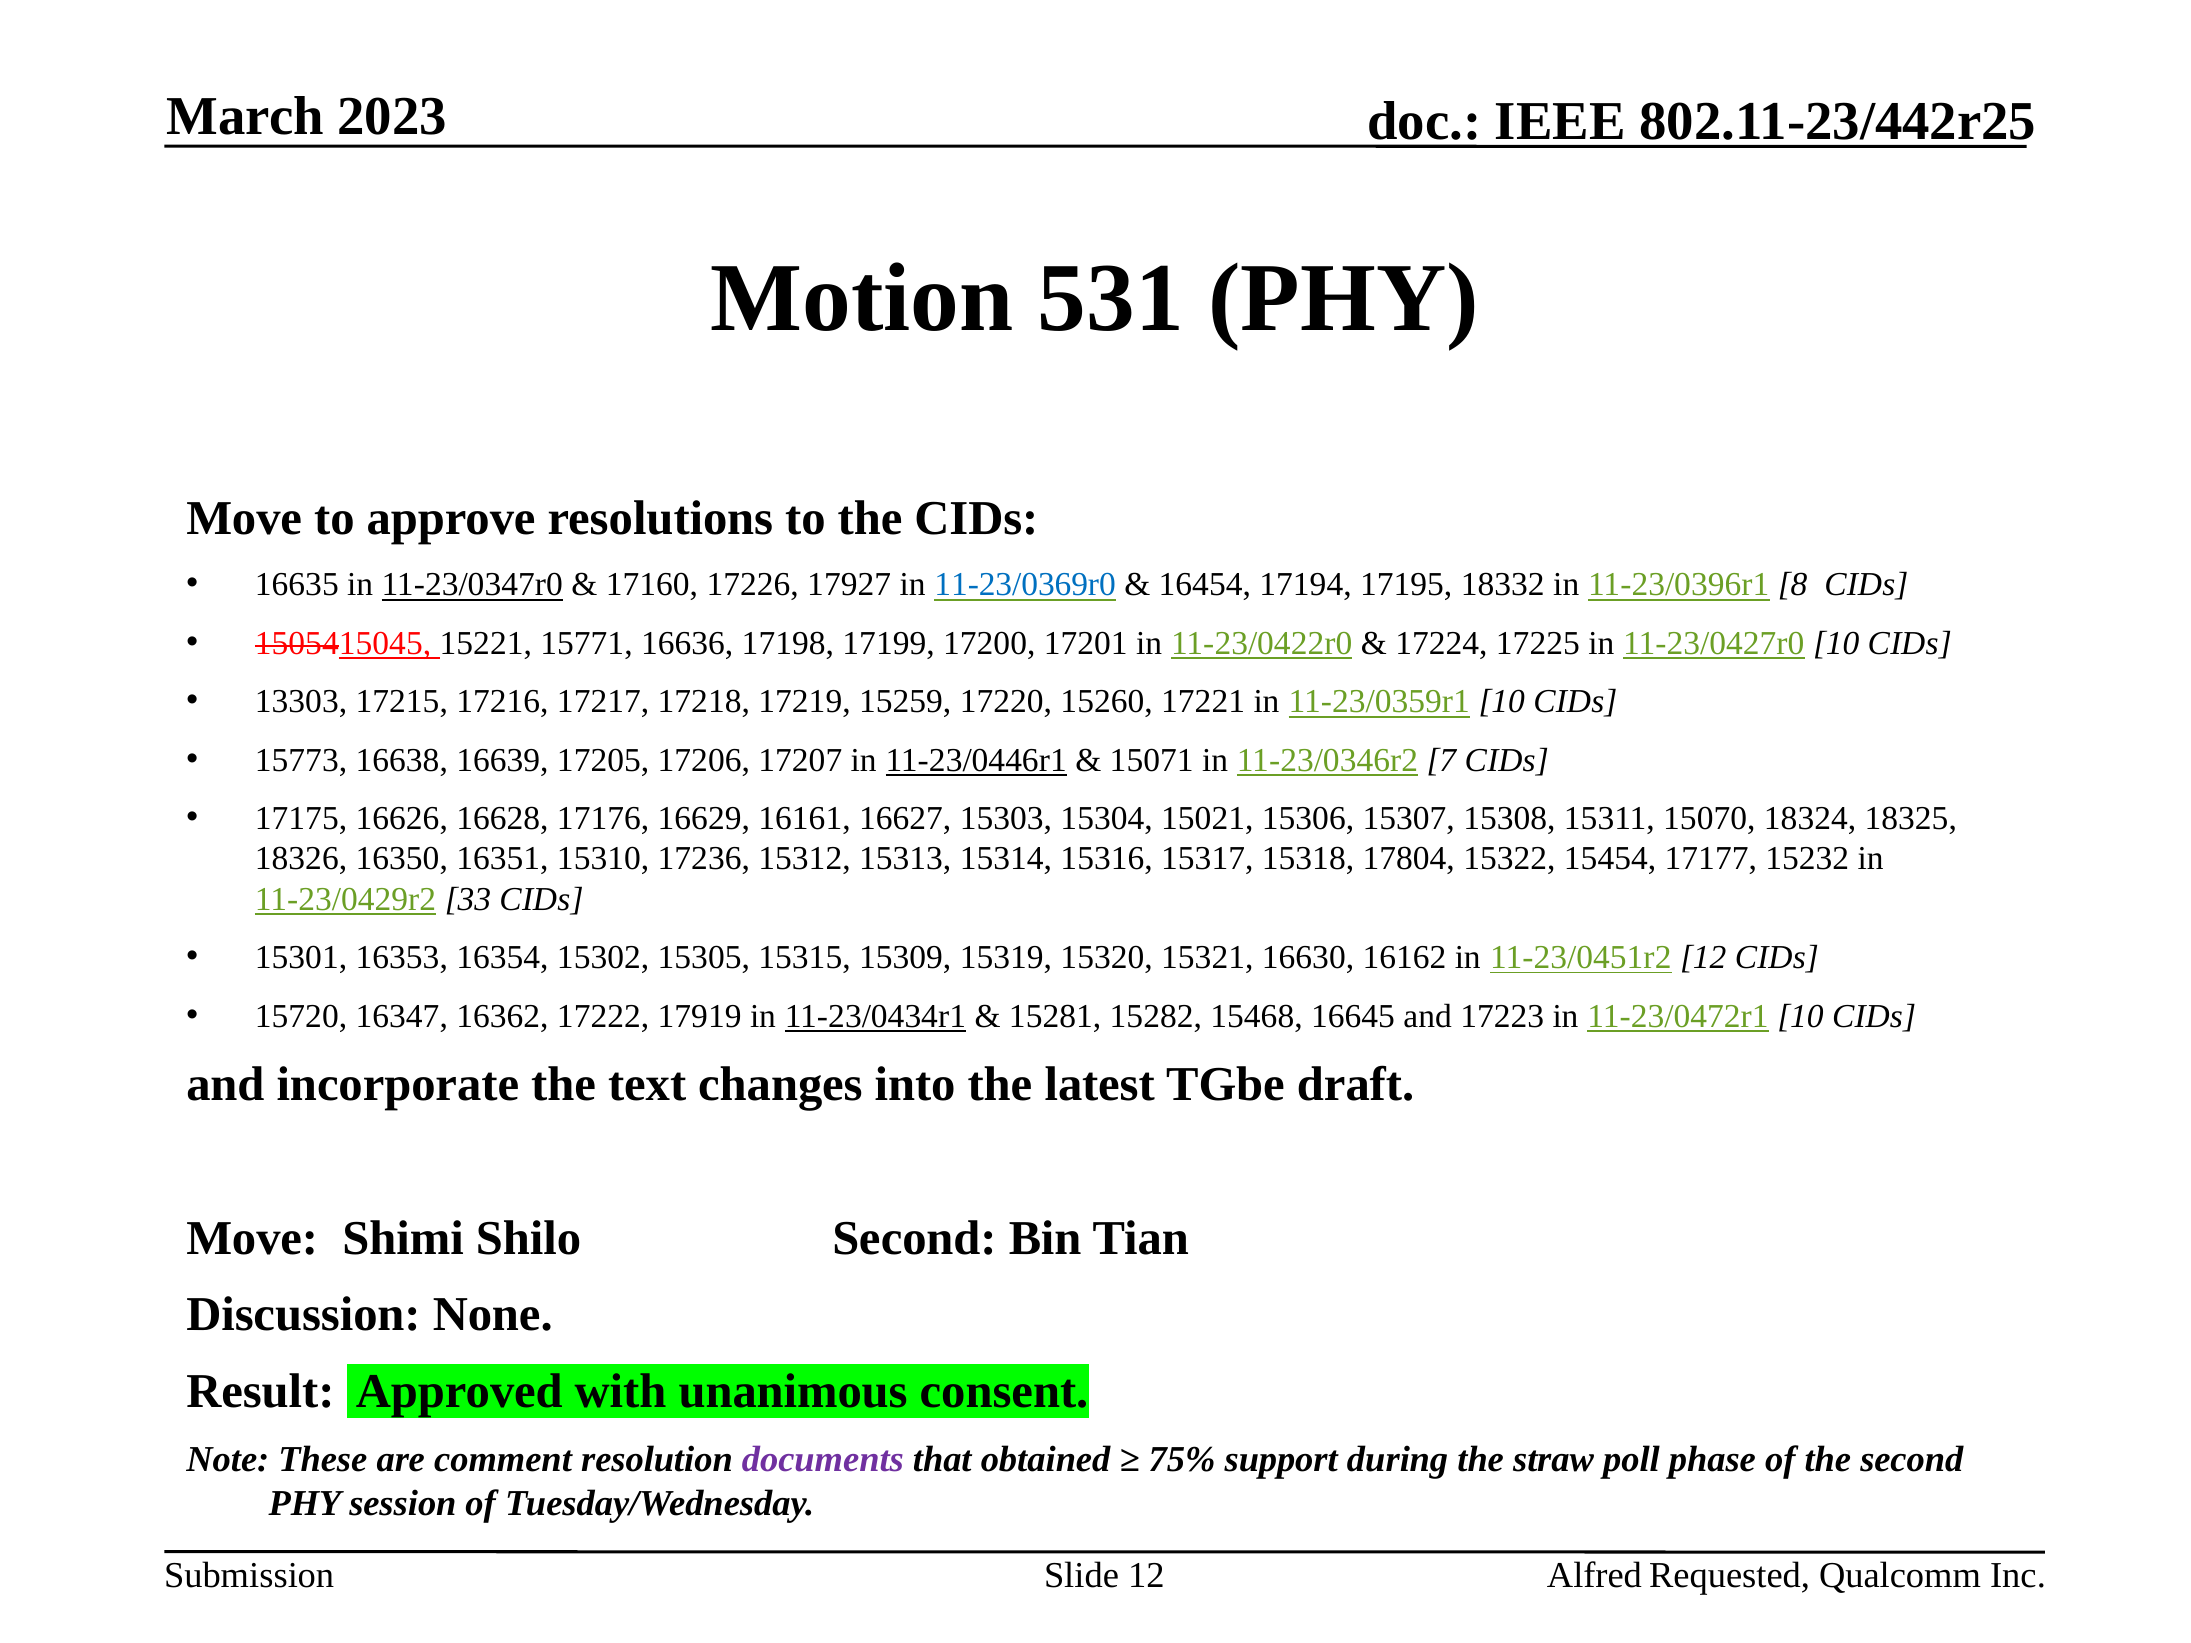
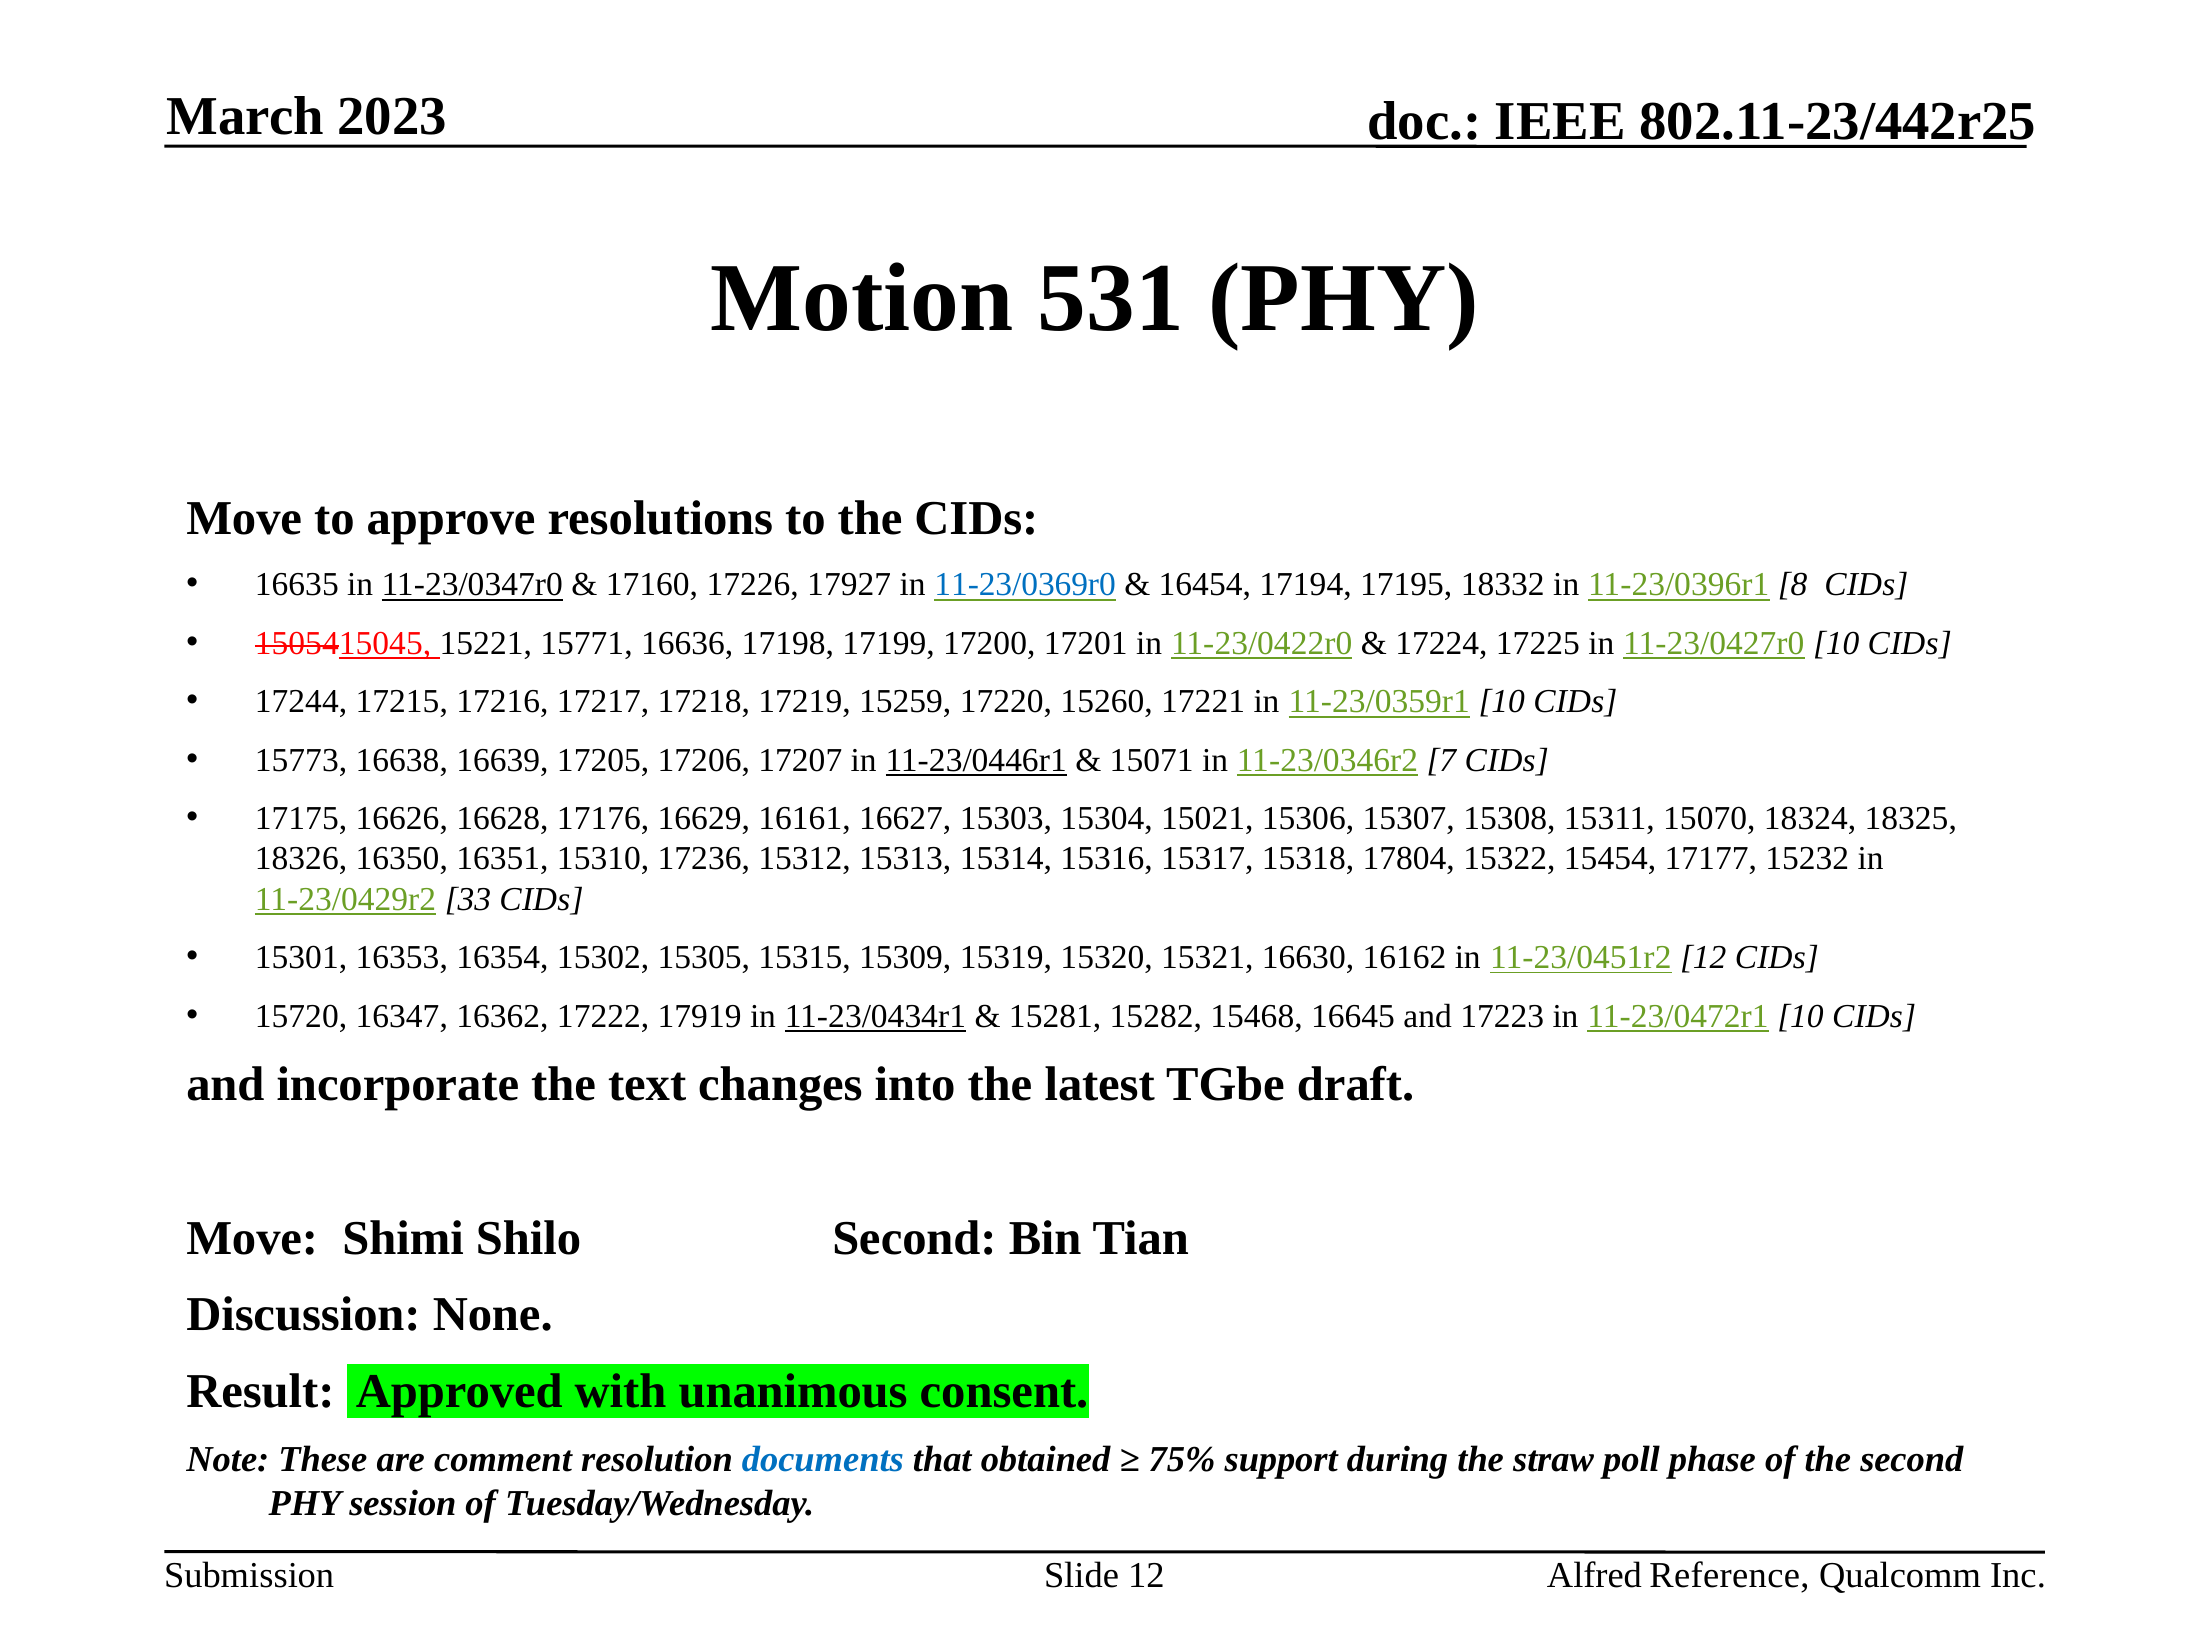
13303: 13303 -> 17244
documents colour: purple -> blue
Requested: Requested -> Reference
